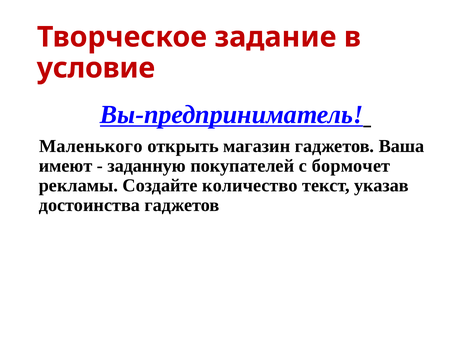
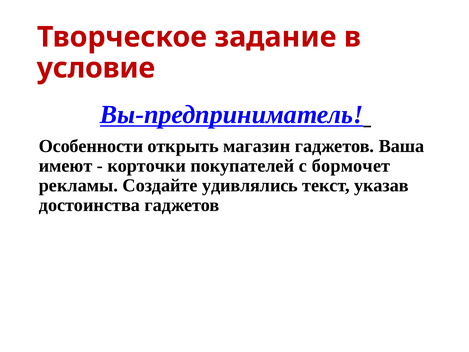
Маленького: Маленького -> Особенности
заданную: заданную -> корточки
количество: количество -> удивлялись
